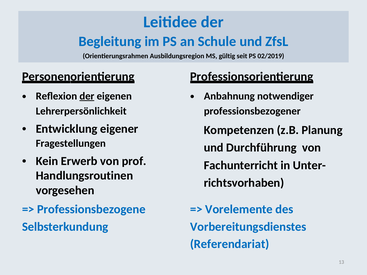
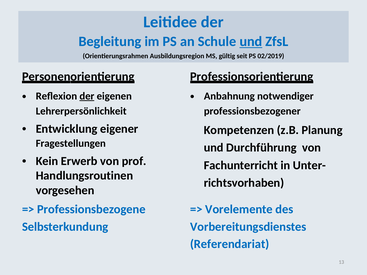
und at (251, 41) underline: none -> present
